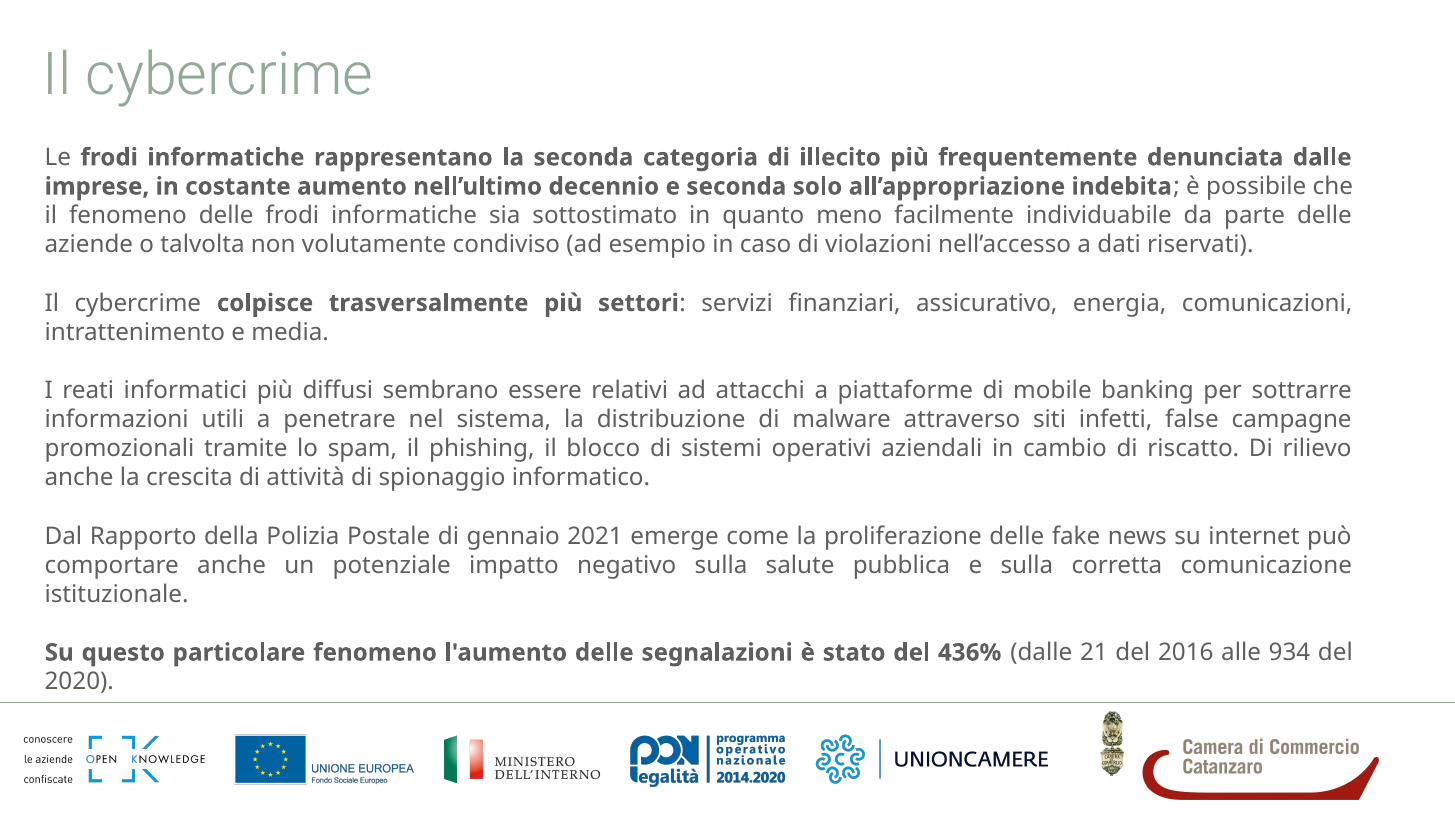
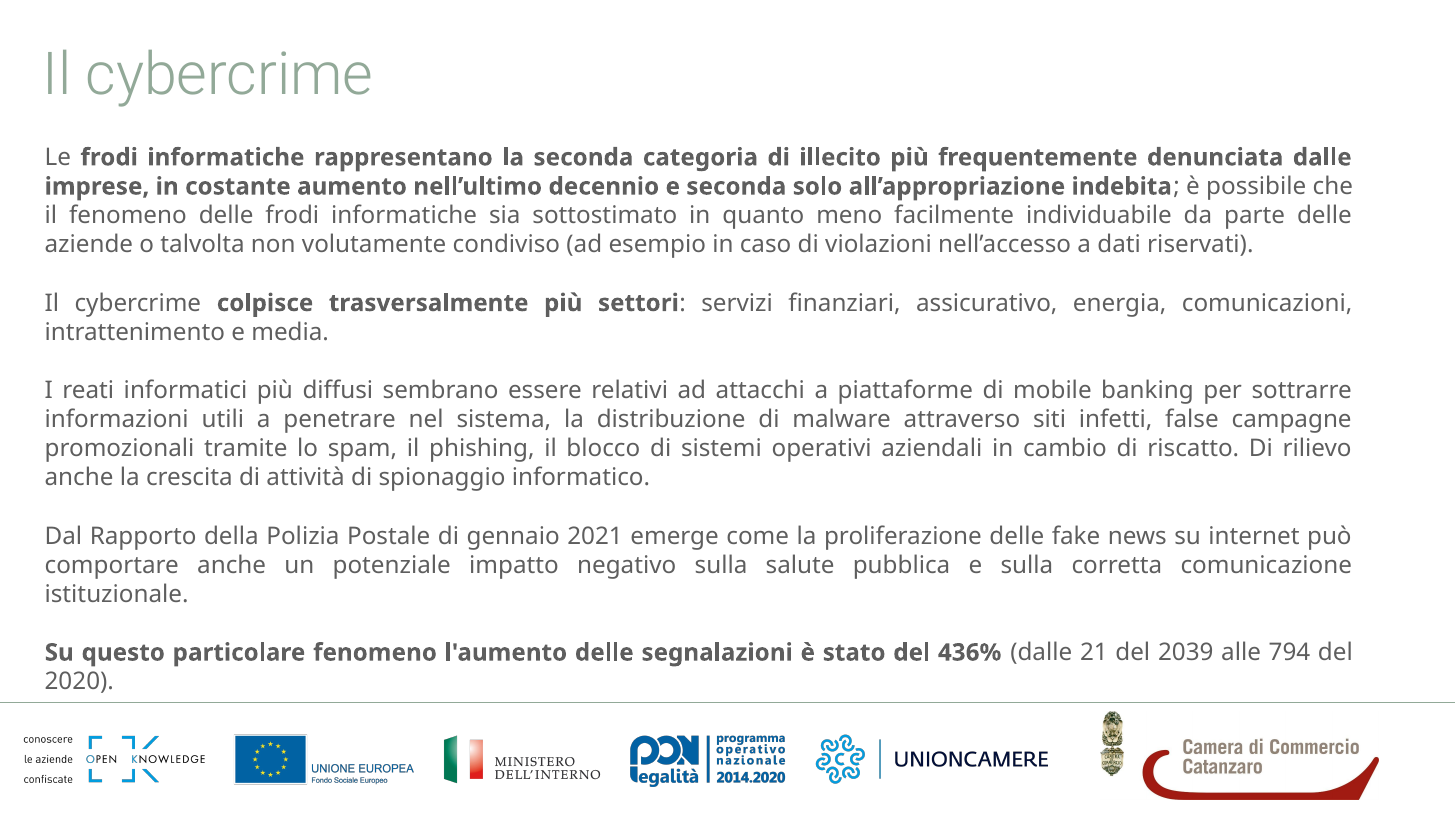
2016: 2016 -> 2039
934: 934 -> 794
